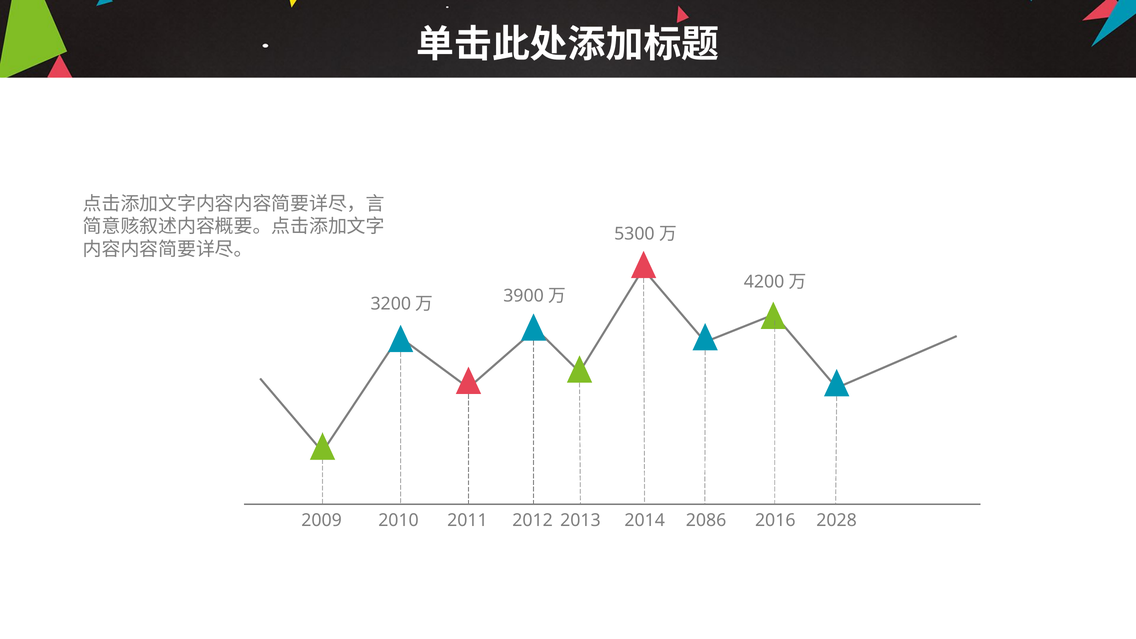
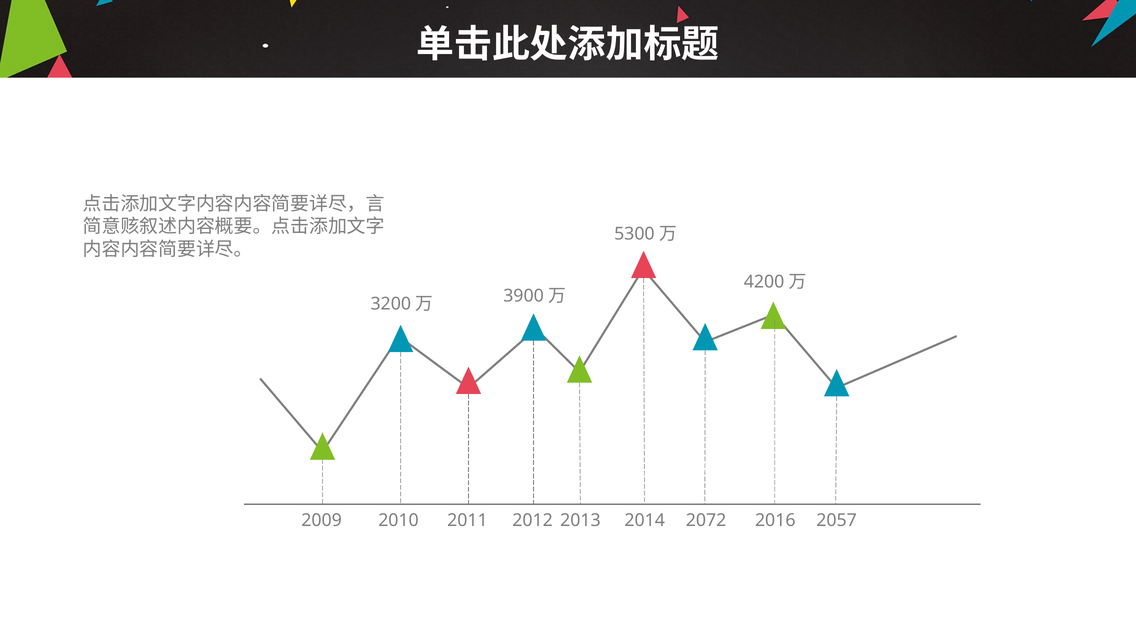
2086: 2086 -> 2072
2028: 2028 -> 2057
